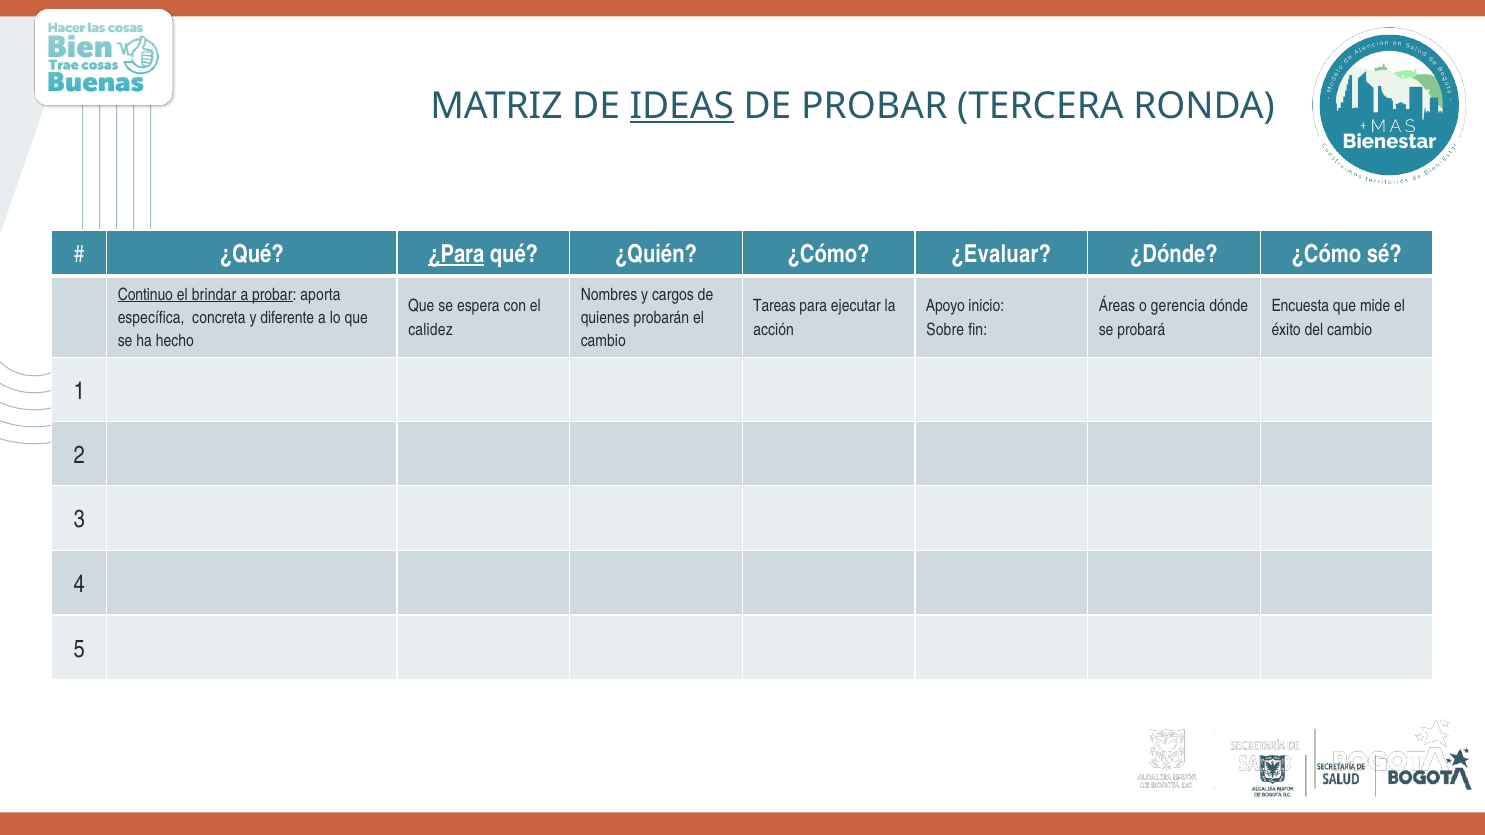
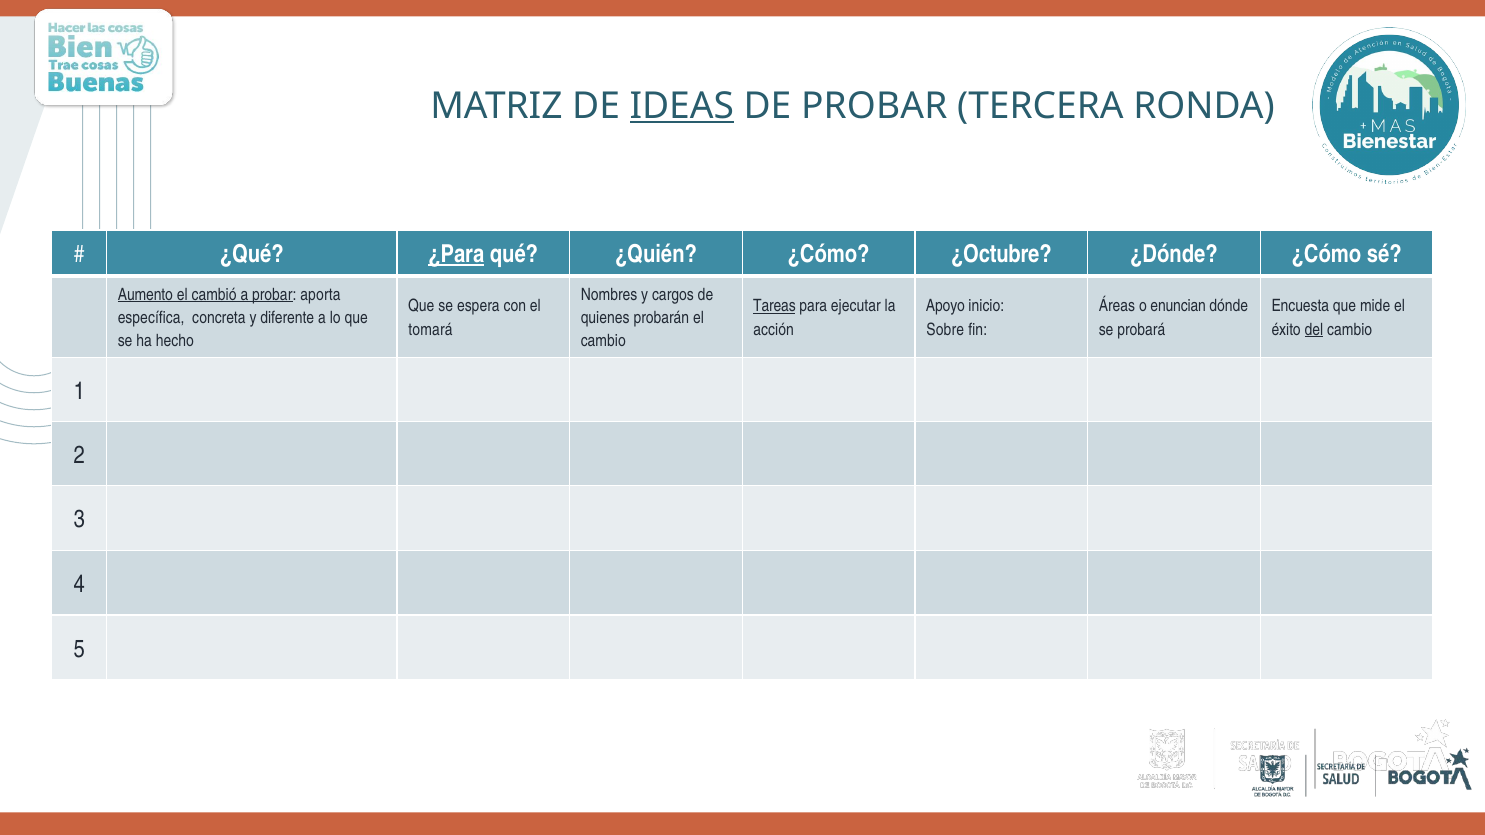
¿Evaluar: ¿Evaluar -> ¿Octubre
Continuo: Continuo -> Aumento
brindar: brindar -> cambió
Tareas underline: none -> present
gerencia: gerencia -> enuncian
calidez: calidez -> tomará
del underline: none -> present
